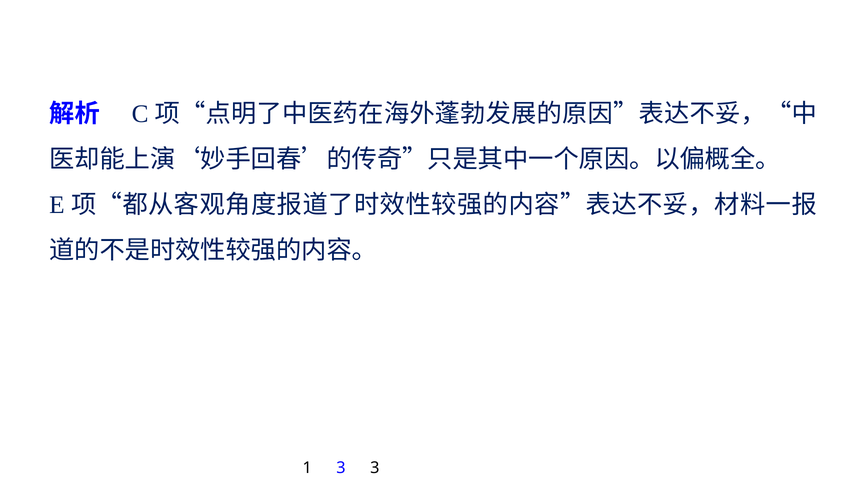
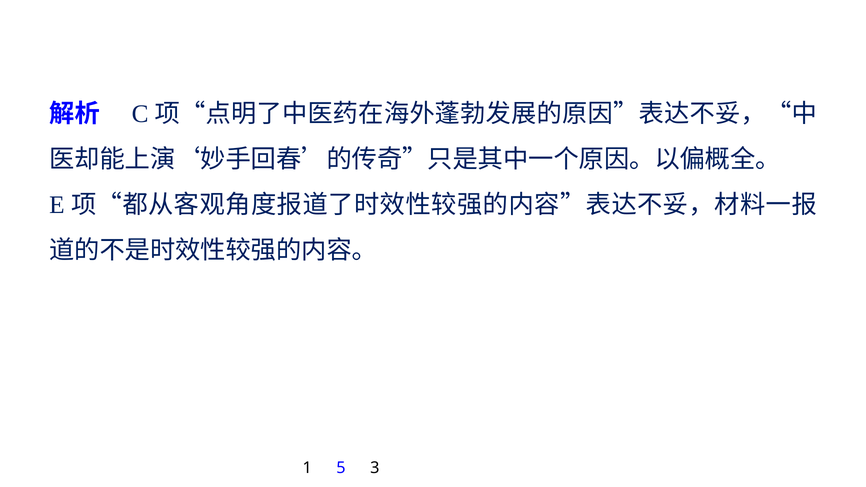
1 3: 3 -> 5
